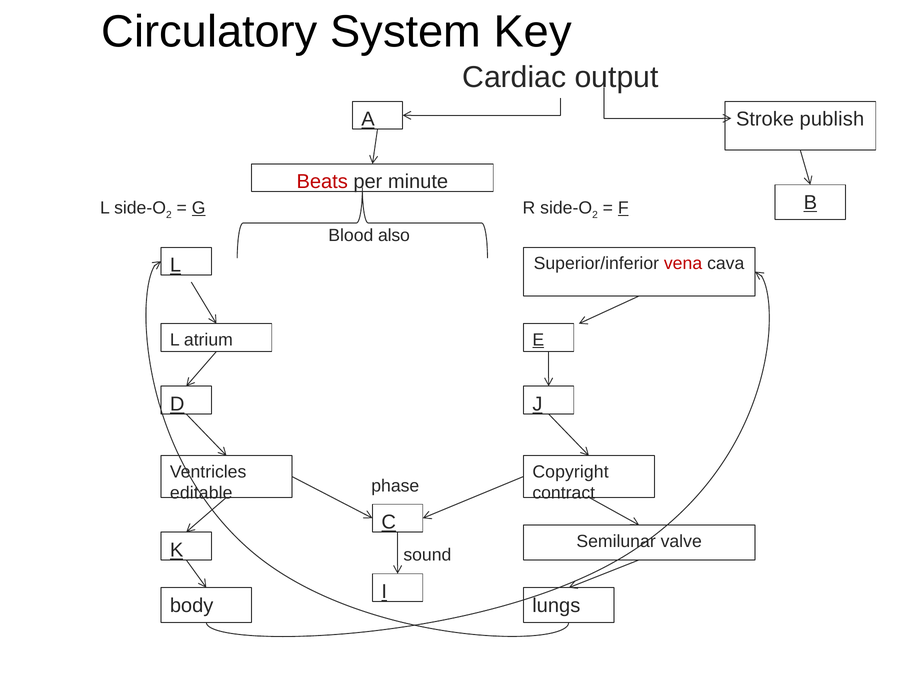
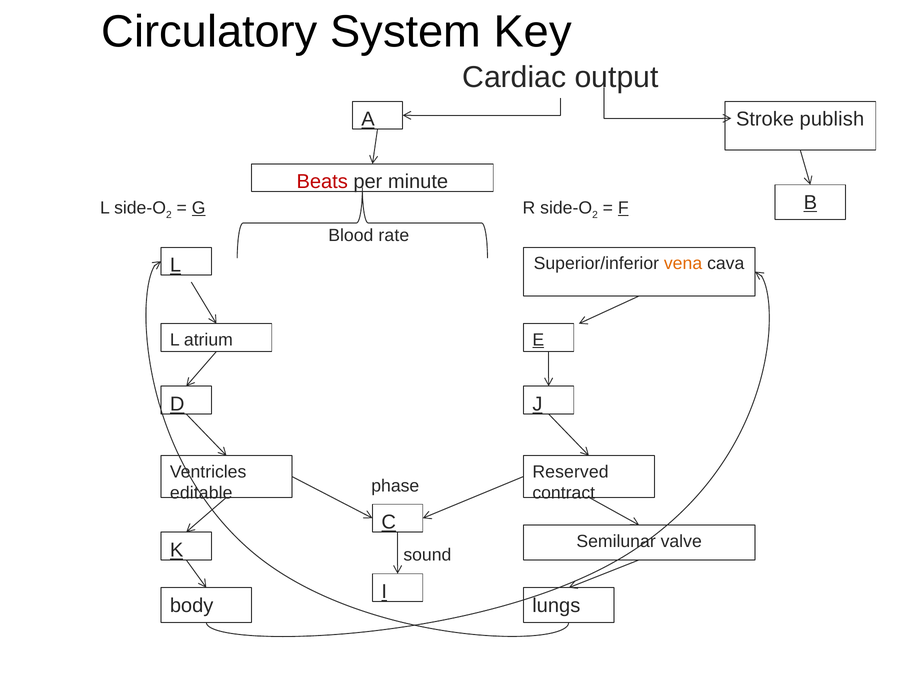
also: also -> rate
vena colour: red -> orange
Copyright: Copyright -> Reserved
